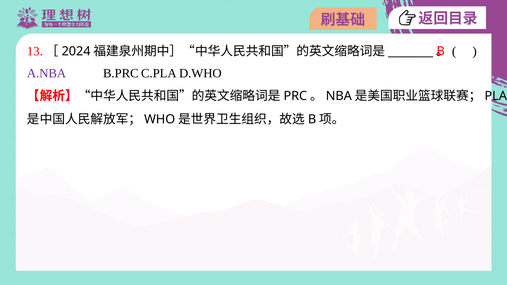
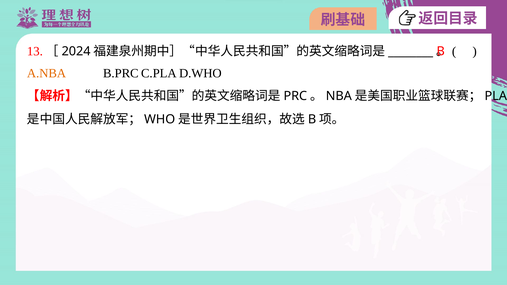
A.NBA colour: purple -> orange
